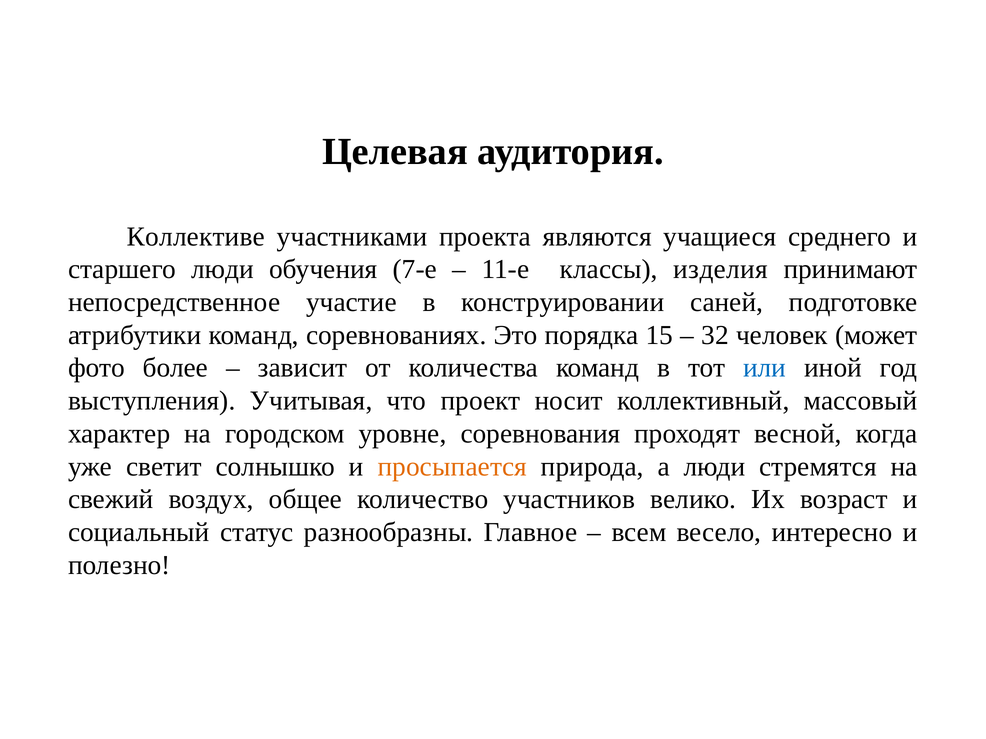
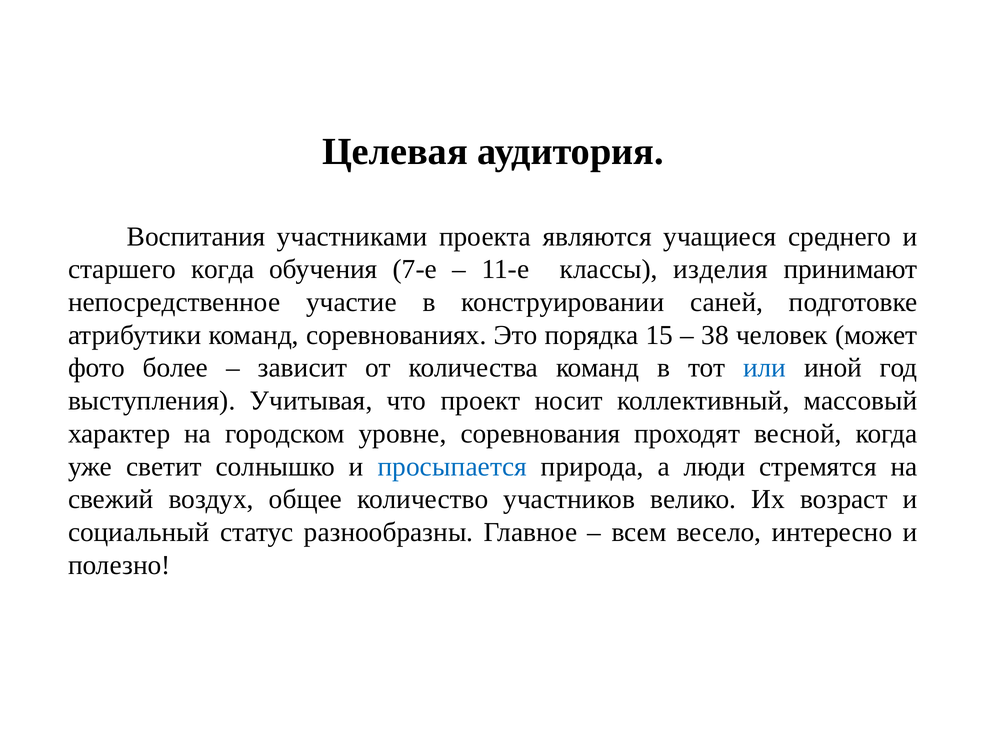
Коллективе: Коллективе -> Воспитания
старшего люди: люди -> когда
32: 32 -> 38
просыпается colour: orange -> blue
